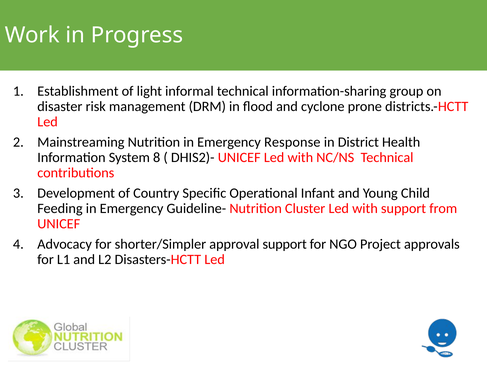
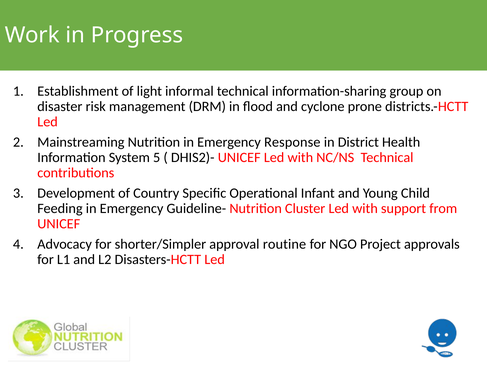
8: 8 -> 5
approval support: support -> routine
